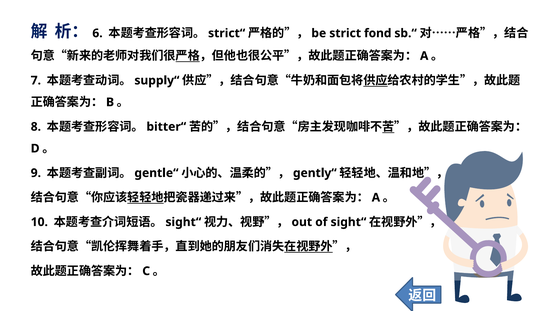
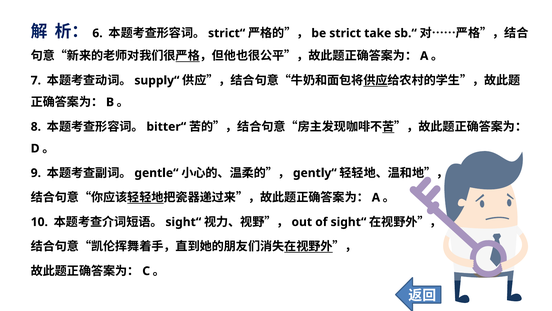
fond: fond -> take
